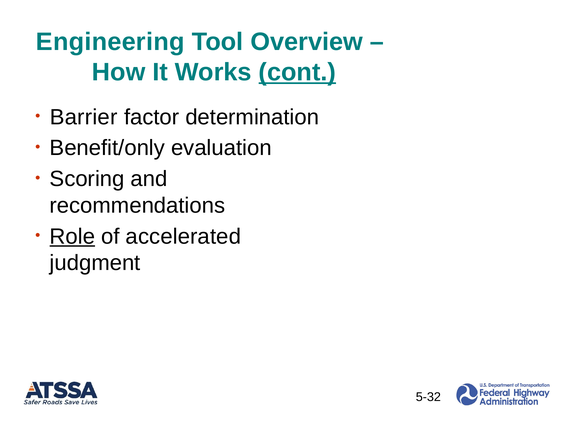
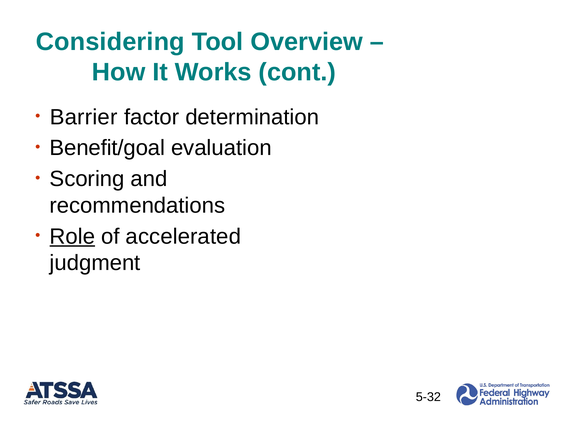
Engineering: Engineering -> Considering
cont underline: present -> none
Benefit/only: Benefit/only -> Benefit/goal
